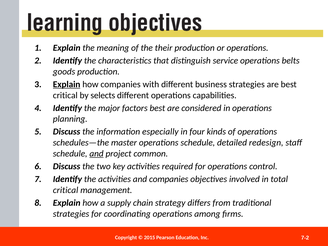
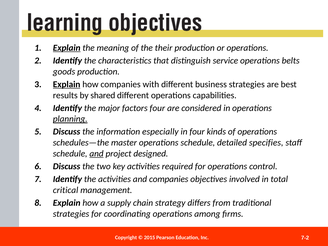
Explain at (67, 48) underline: none -> present
critical at (65, 95): critical -> results
selects: selects -> shared
factors best: best -> four
planning underline: none -> present
redesign: redesign -> specifies
common: common -> designed
